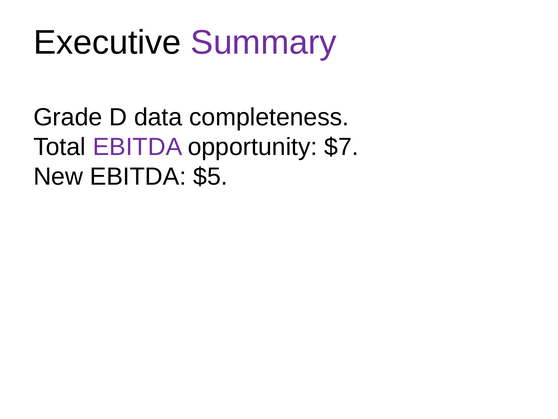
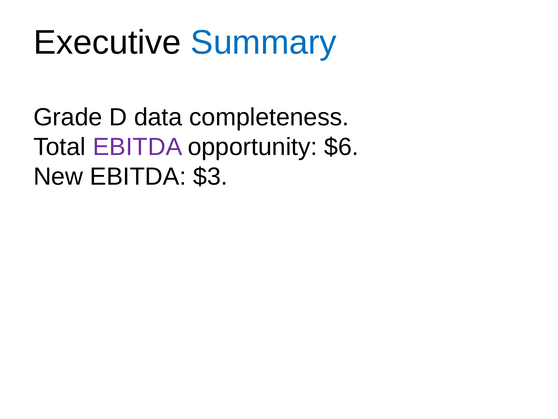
Summary colour: purple -> blue
$7: $7 -> $6
$5: $5 -> $3
